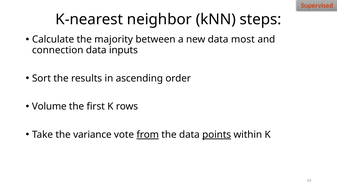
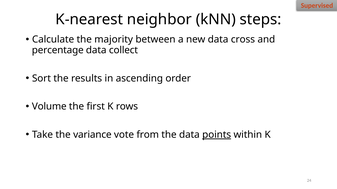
most: most -> cross
connection: connection -> percentage
inputs: inputs -> collect
from underline: present -> none
